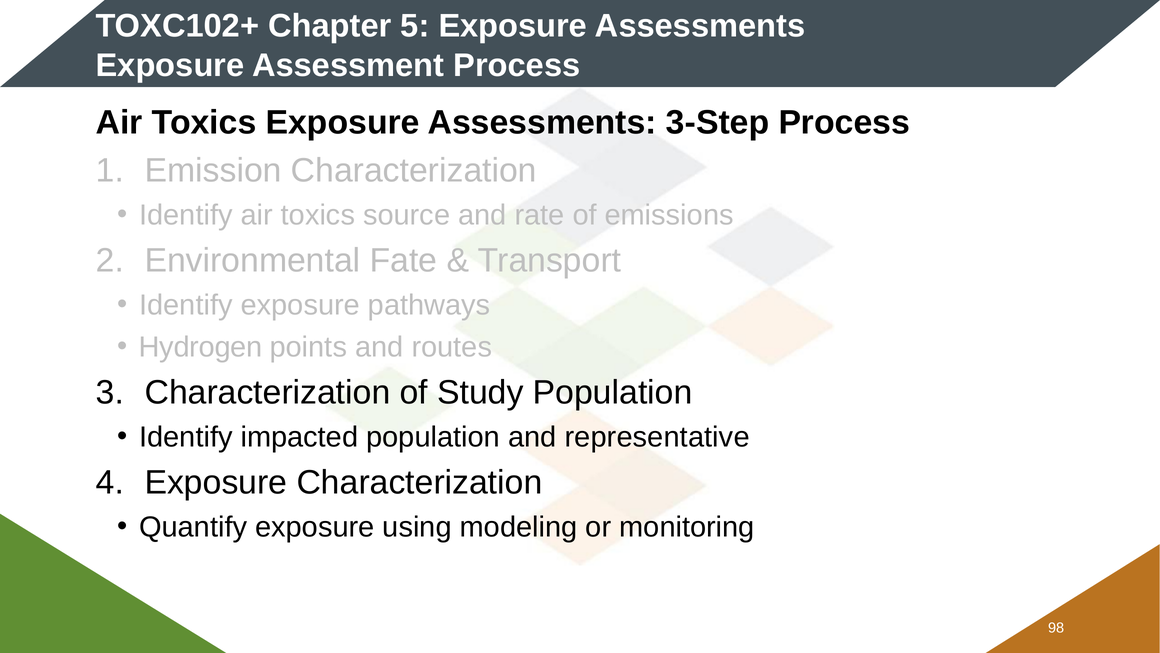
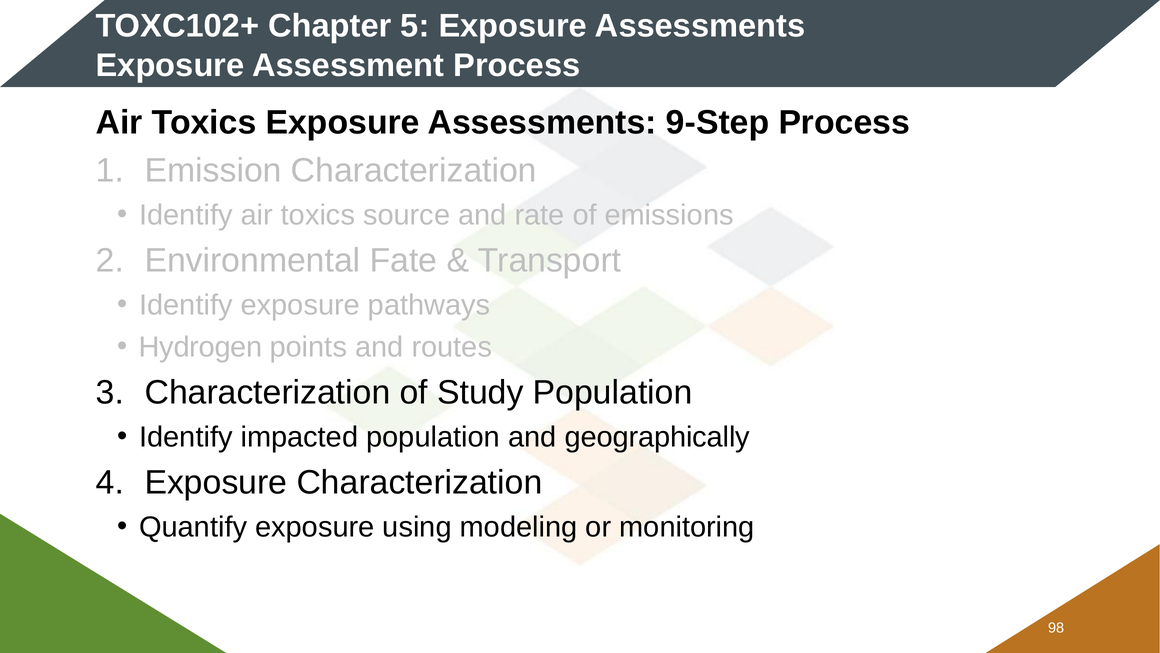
3-Step: 3-Step -> 9-Step
representative: representative -> geographically
